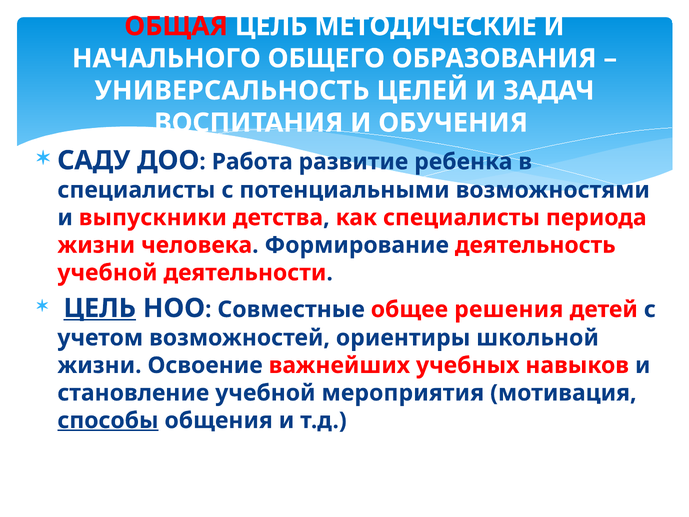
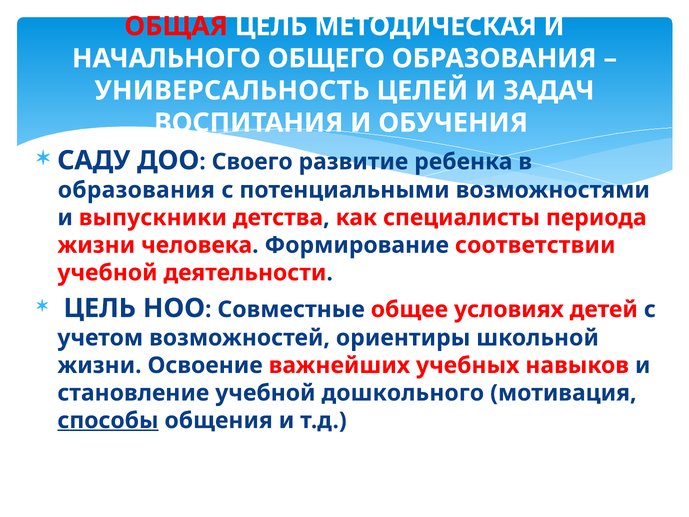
МЕТОДИЧЕСКИЕ: МЕТОДИЧЕСКИЕ -> МЕТОДИЧЕСКАЯ
Работа: Работа -> Своего
специалисты at (136, 190): специалисты -> образования
деятельность: деятельность -> соответствии
ЦЕЛЬ at (100, 308) underline: present -> none
решения: решения -> условиях
мероприятия: мероприятия -> дошкольного
